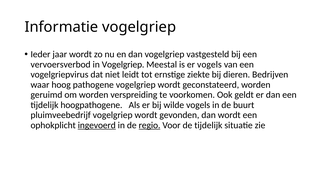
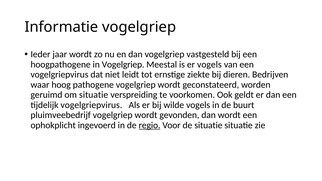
vervoersverbod: vervoersverbod -> hoogpathogene
om worden: worden -> situatie
tijdelijk hoogpathogene: hoogpathogene -> vogelgriepvirus
ingevoerd underline: present -> none
de tijdelijk: tijdelijk -> situatie
